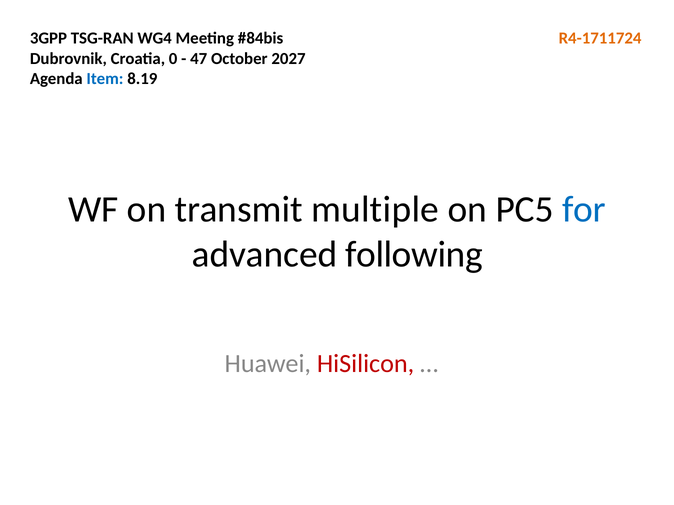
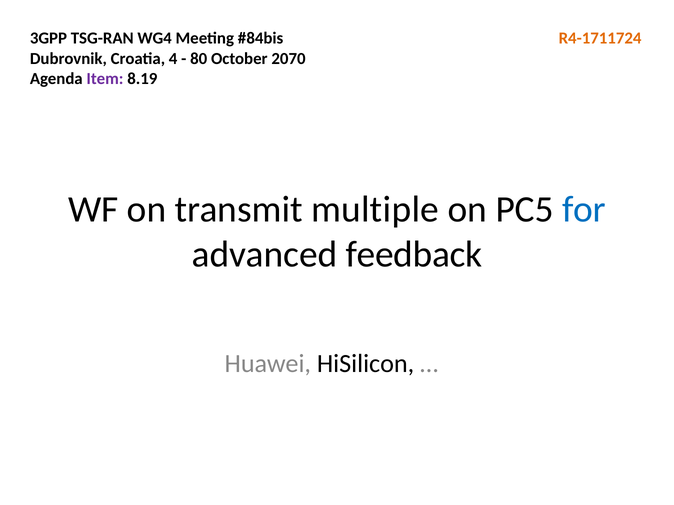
0: 0 -> 4
47: 47 -> 80
2027: 2027 -> 2070
Item colour: blue -> purple
following: following -> feedback
HiSilicon colour: red -> black
